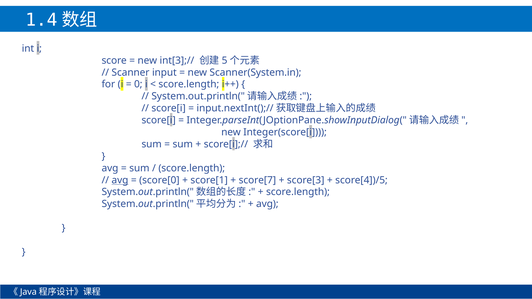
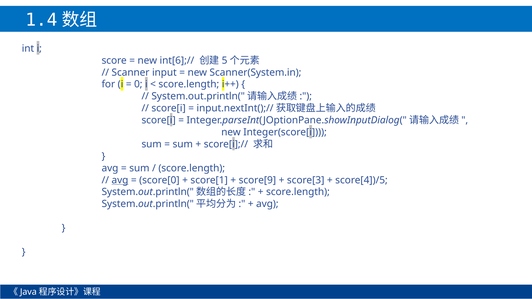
int[3];//: int[3];// -> int[6];//
score[7: score[7 -> score[9
